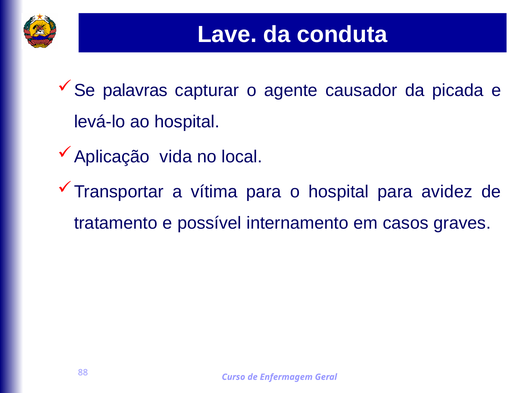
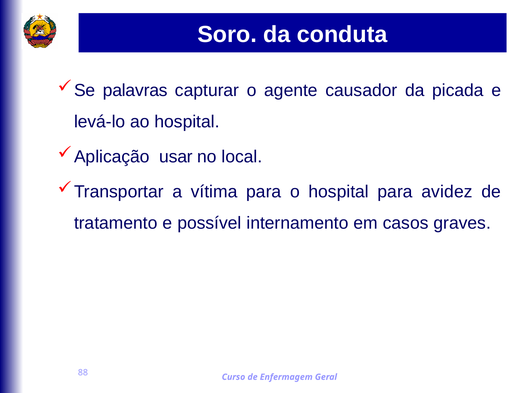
Lave: Lave -> Soro
vida: vida -> usar
